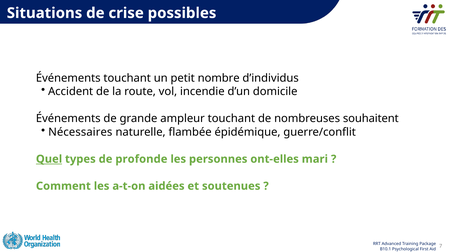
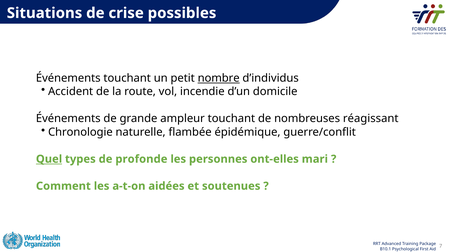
nombre underline: none -> present
souhaitent: souhaitent -> réagissant
Nécessaires: Nécessaires -> Chronologie
